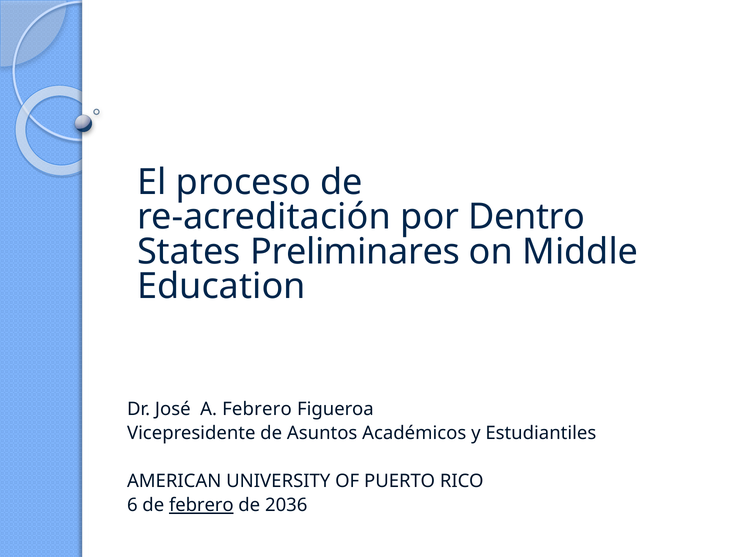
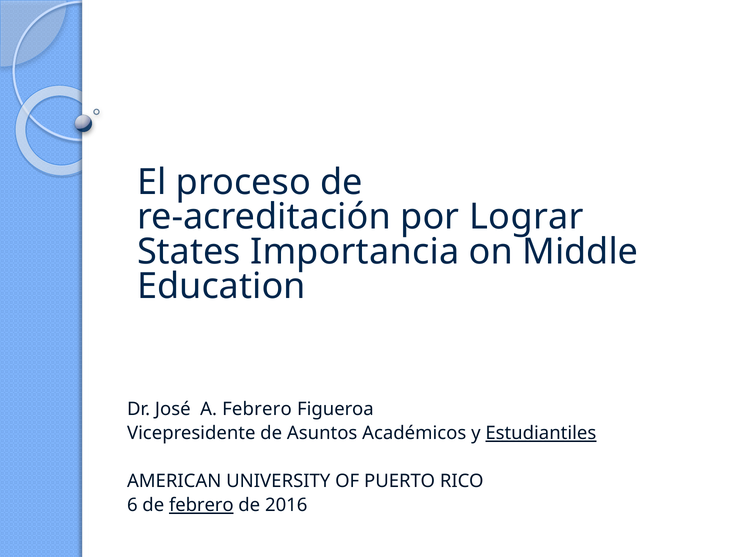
Dentro: Dentro -> Lograr
Preliminares: Preliminares -> Importancia
Estudiantiles underline: none -> present
2036: 2036 -> 2016
